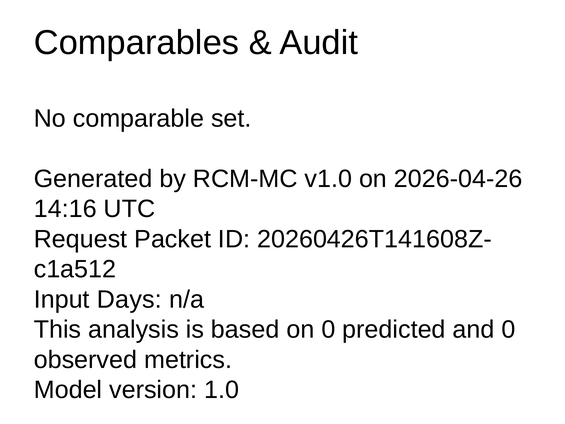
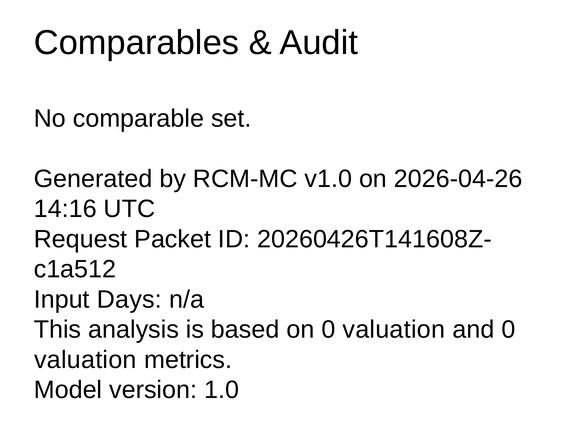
on 0 predicted: predicted -> valuation
observed at (85, 360): observed -> valuation
